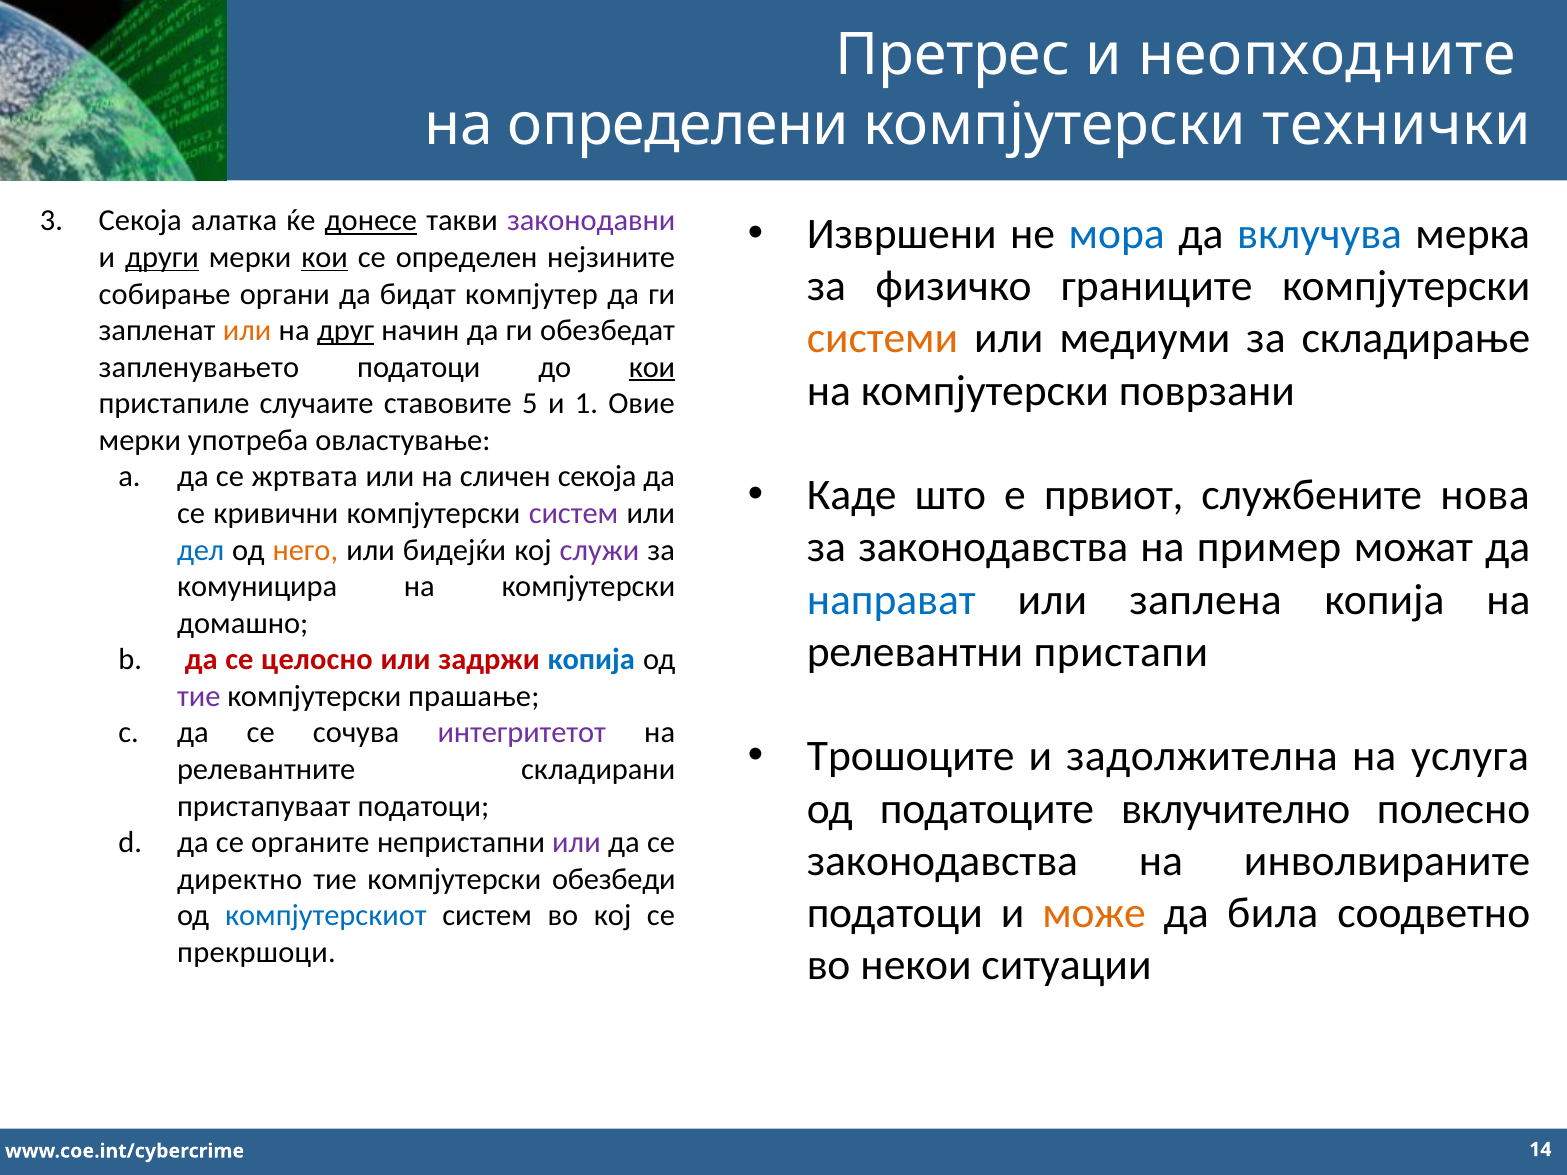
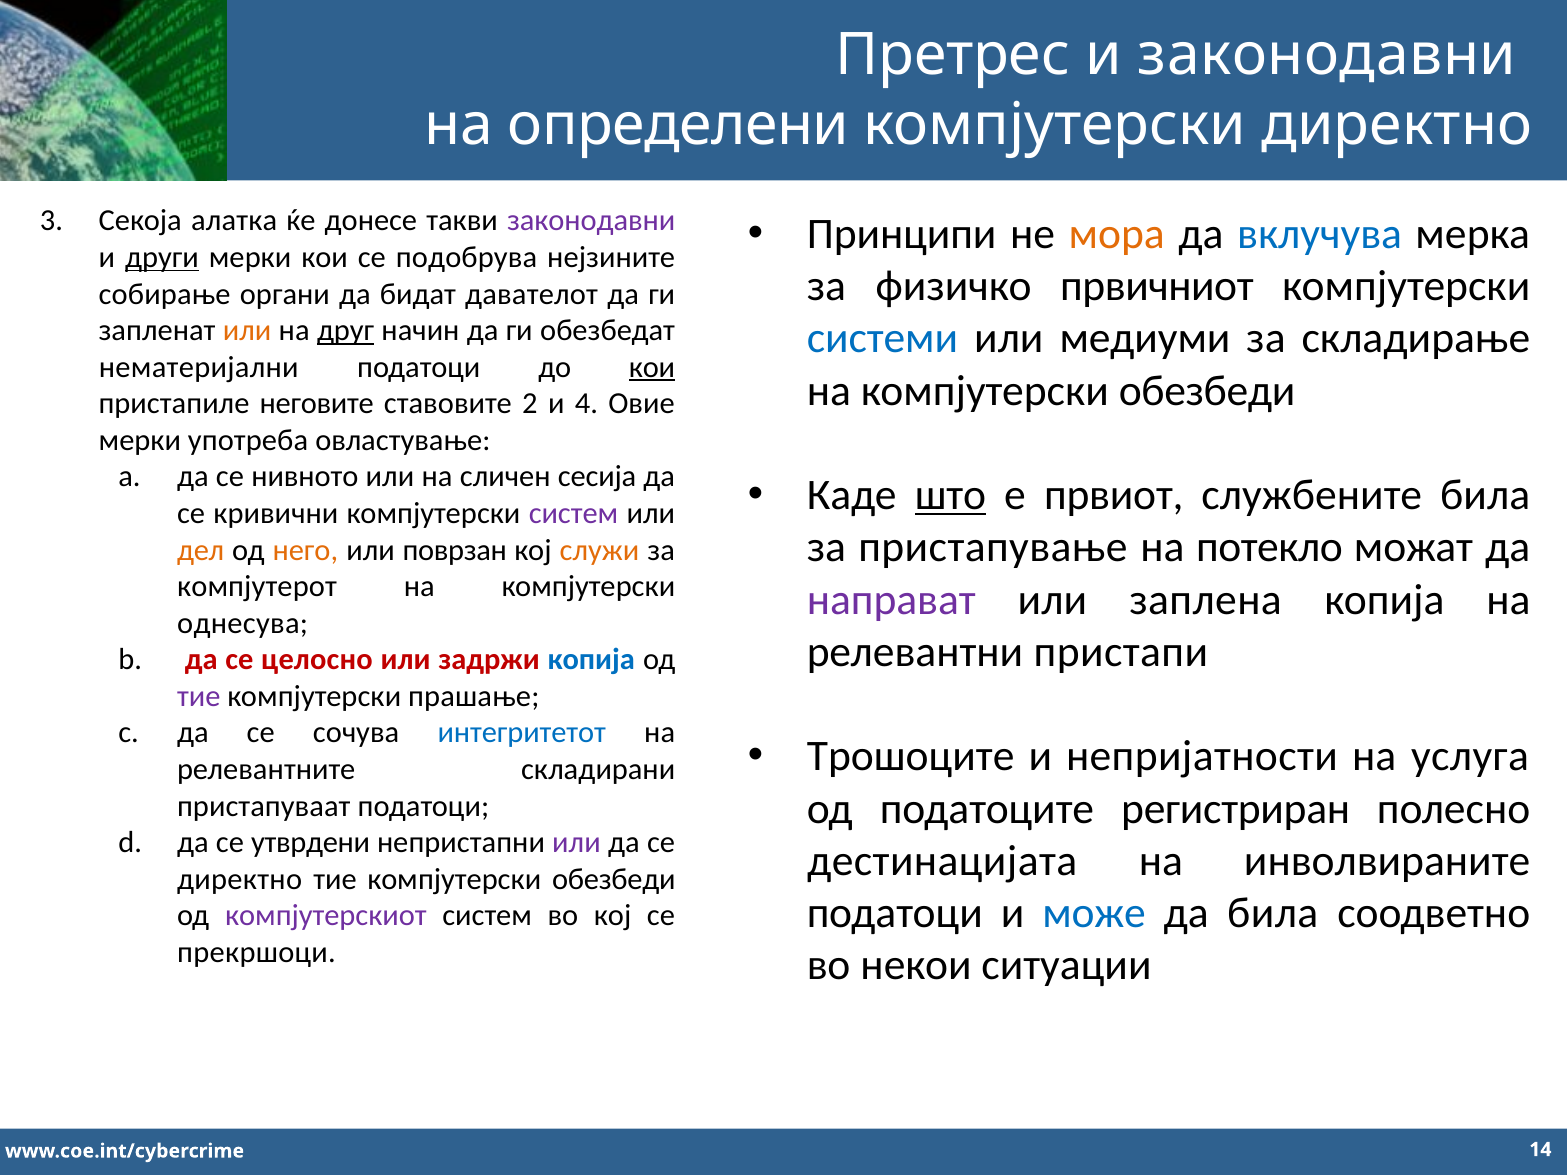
и неопходните: неопходните -> законодавни
компјутерски технички: технички -> директно
донесе underline: present -> none
Извршени: Извршени -> Принципи
мора colour: blue -> orange
кои at (325, 257) underline: present -> none
определен: определен -> подобрува
границите: границите -> првичниот
компјутер: компјутер -> давателот
системи colour: orange -> blue
запленувањето: запленувањето -> нематеријални
на компјутерски поврзани: поврзани -> обезбеди
случаите: случаите -> неговите
5: 5 -> 2
1: 1 -> 4
жртвата: жртвата -> нивното
сличен секоја: секоја -> сесија
што underline: none -> present
службените нова: нова -> била
за законодавства: законодавства -> пристапување
пример: пример -> потекло
дел colour: blue -> orange
бидејќи: бидејќи -> поврзан
служи colour: purple -> orange
комуницира: комуницира -> компјутерот
направат colour: blue -> purple
домашно: домашно -> однесува
интегритетот colour: purple -> blue
задолжителна: задолжителна -> непријатности
вклучително: вклучително -> регистриран
органите: органите -> утврдени
законодавства at (942, 861): законодавства -> дестинацијата
може colour: orange -> blue
компјутерскиот colour: blue -> purple
